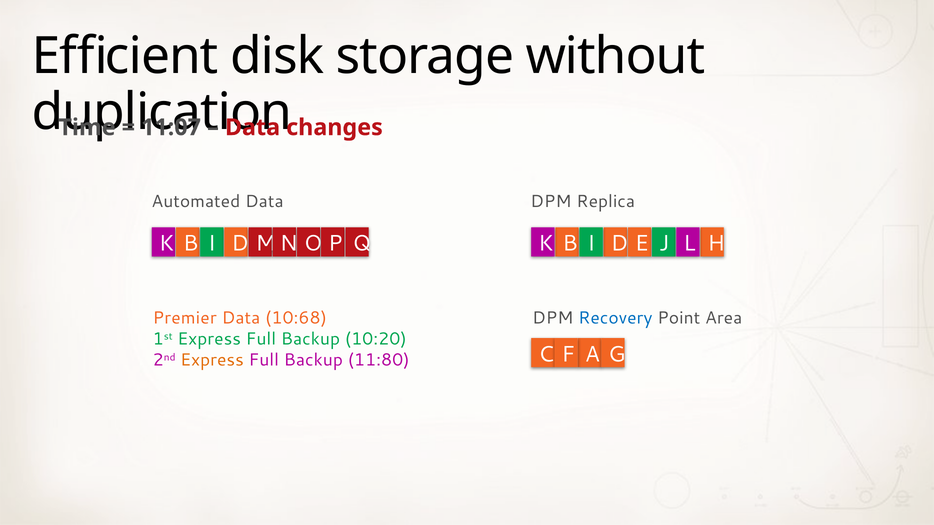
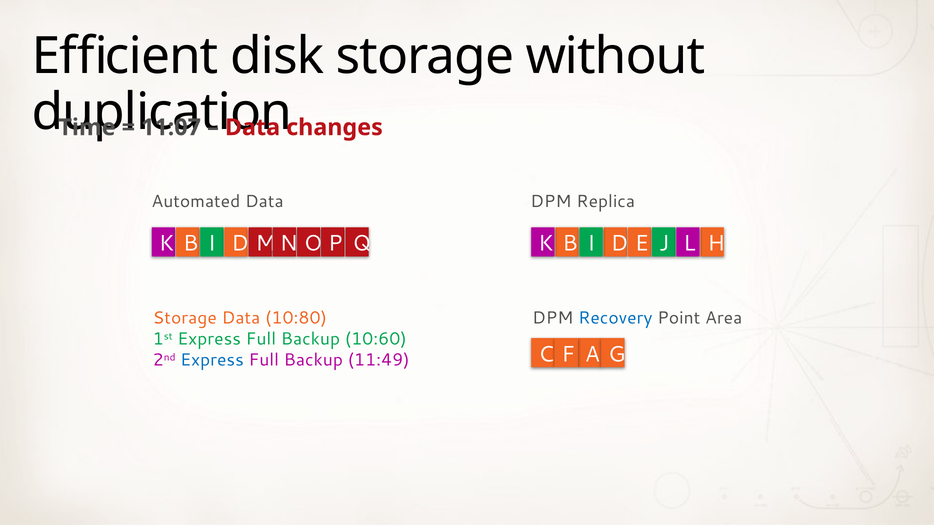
Premier at (185, 318): Premier -> Storage
10:68: 10:68 -> 10:80
10:20: 10:20 -> 10:60
Express at (212, 360) colour: orange -> blue
11:80: 11:80 -> 11:49
